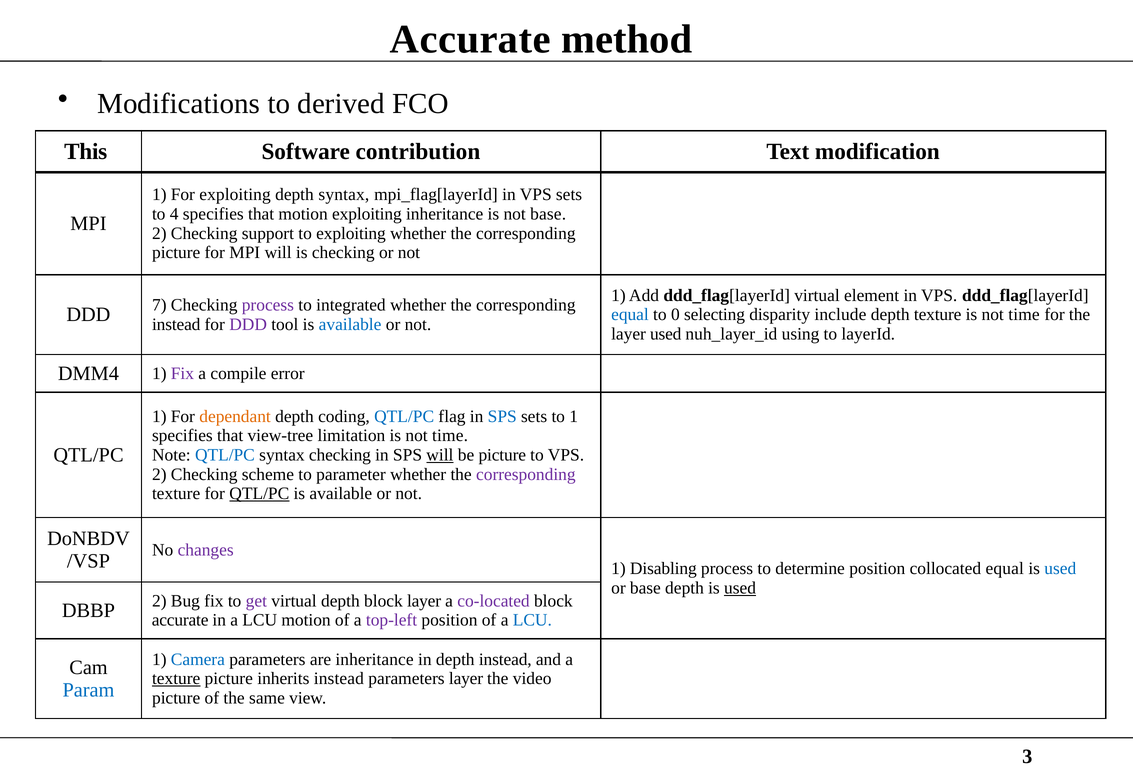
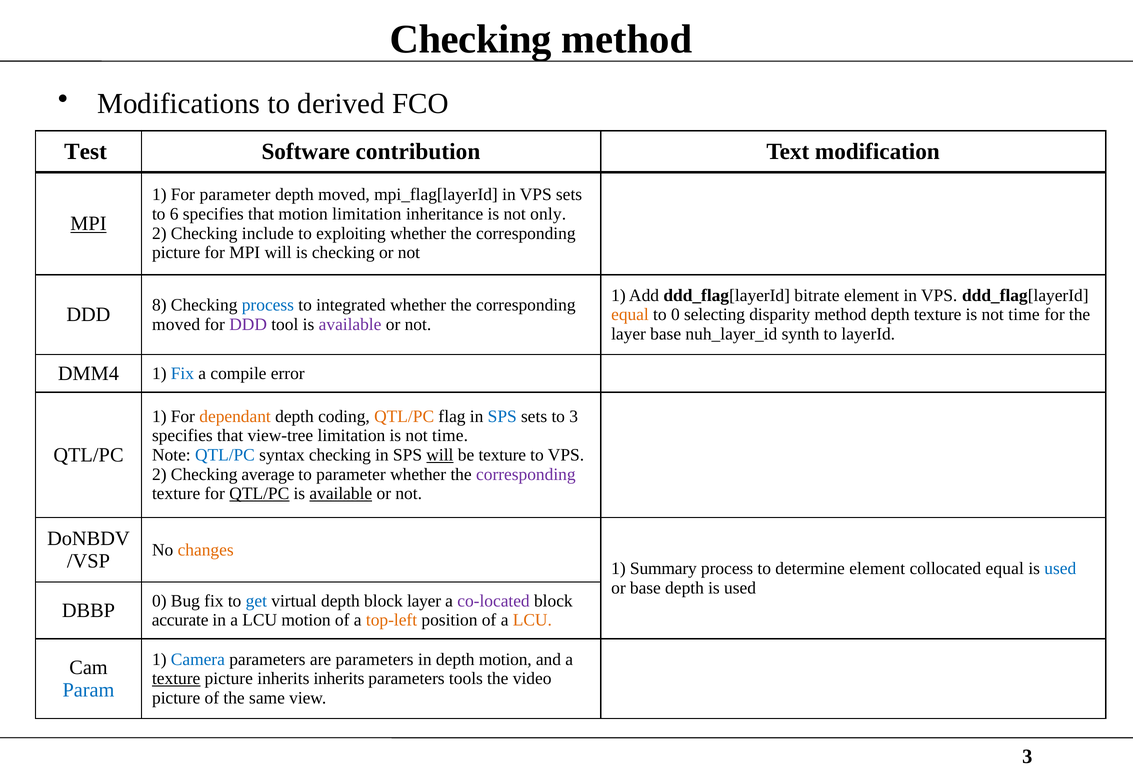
Accurate at (470, 39): Accurate -> Checking
This: This -> Test
For exploiting: exploiting -> parameter
depth syntax: syntax -> moved
4: 4 -> 6
motion exploiting: exploiting -> limitation
not base: base -> only
MPI at (88, 224) underline: none -> present
support: support -> include
virtual at (817, 295): virtual -> bitrate
7: 7 -> 8
process at (268, 305) colour: purple -> blue
equal at (630, 315) colour: blue -> orange
disparity include: include -> method
instead at (176, 324): instead -> moved
available at (350, 324) colour: blue -> purple
layer used: used -> base
using: using -> synth
Fix at (182, 374) colour: purple -> blue
QTL/PC at (404, 416) colour: blue -> orange
to 1: 1 -> 3
be picture: picture -> texture
scheme: scheme -> average
available at (341, 494) underline: none -> present
changes colour: purple -> orange
Disabling: Disabling -> Summary
determine position: position -> element
used at (740, 588) underline: present -> none
DBBP 2: 2 -> 0
get colour: purple -> blue
top-left colour: purple -> orange
LCU at (532, 620) colour: blue -> orange
are inheritance: inheritance -> parameters
depth instead: instead -> motion
inherits instead: instead -> inherits
parameters layer: layer -> tools
